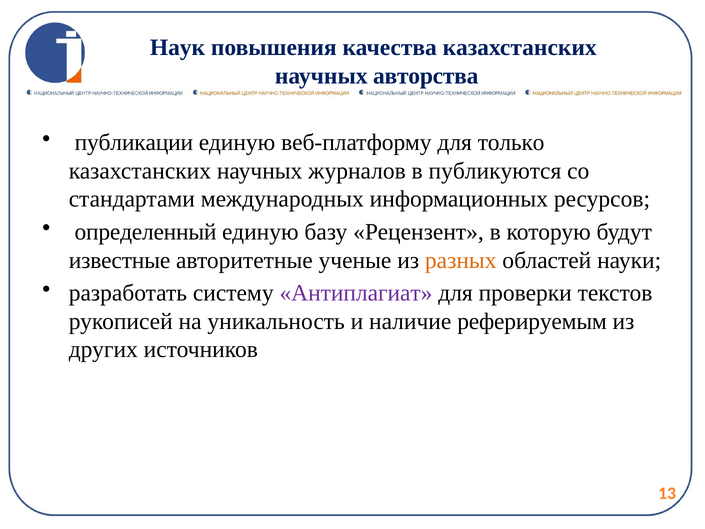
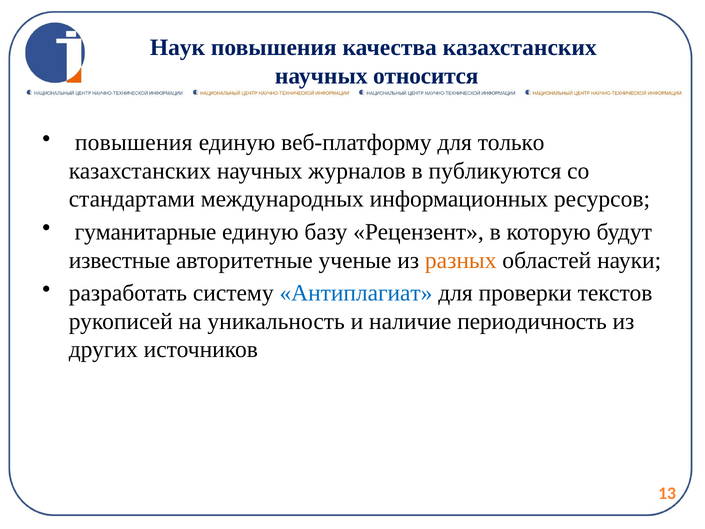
авторства: авторства -> относится
публикации at (134, 143): публикации -> повышения
определенный: определенный -> гуманитарные
Антиплагиат colour: purple -> blue
реферируемым: реферируемым -> периодичность
